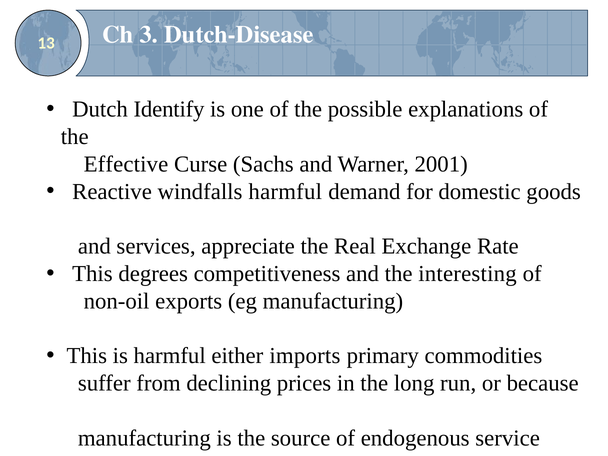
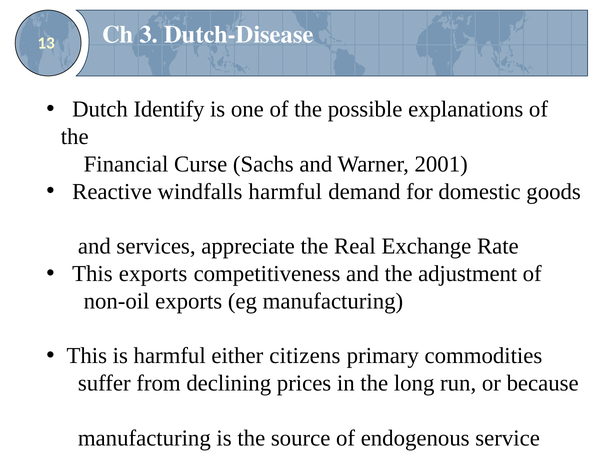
Effective: Effective -> Financial
This degrees: degrees -> exports
interesting: interesting -> adjustment
imports: imports -> citizens
